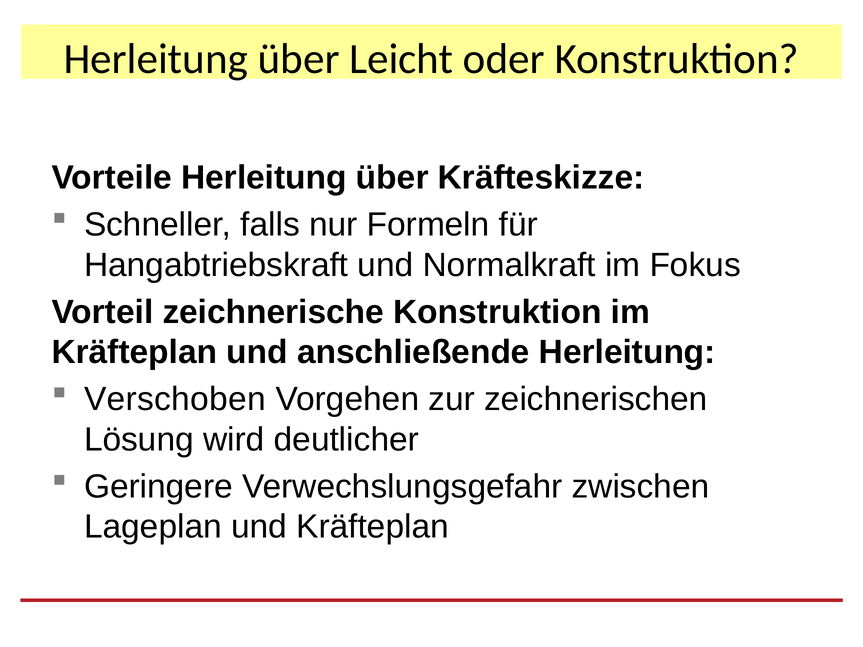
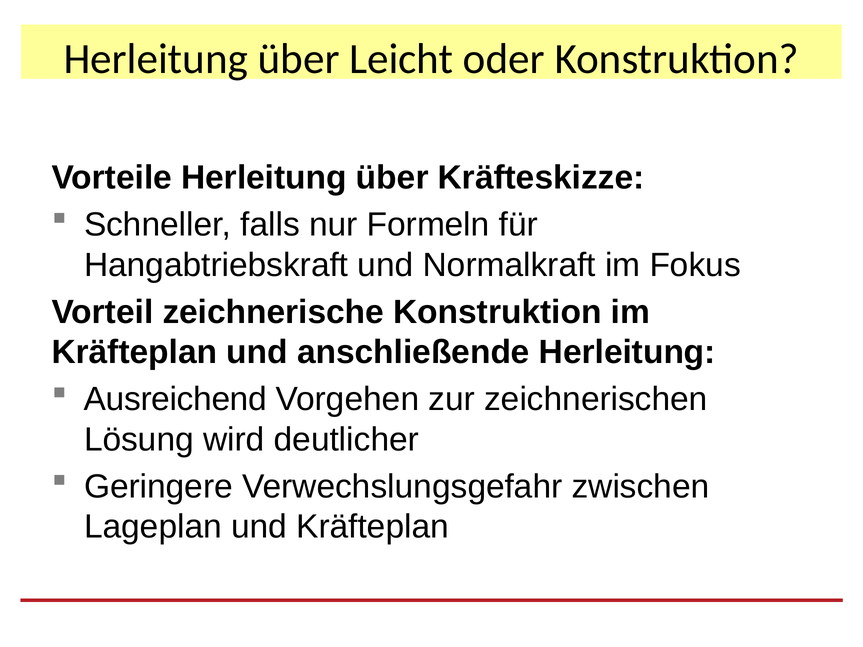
Verschoben: Verschoben -> Ausreichend
